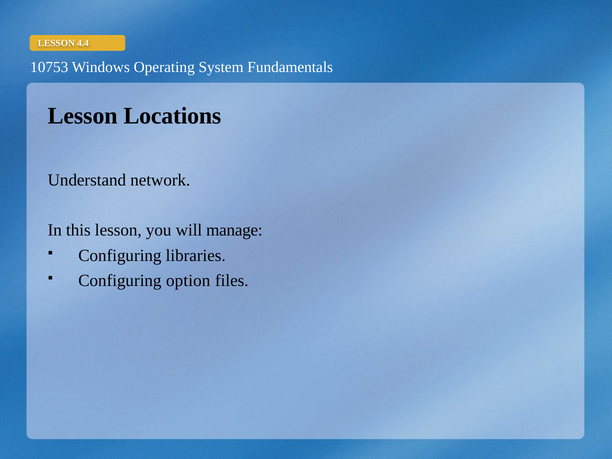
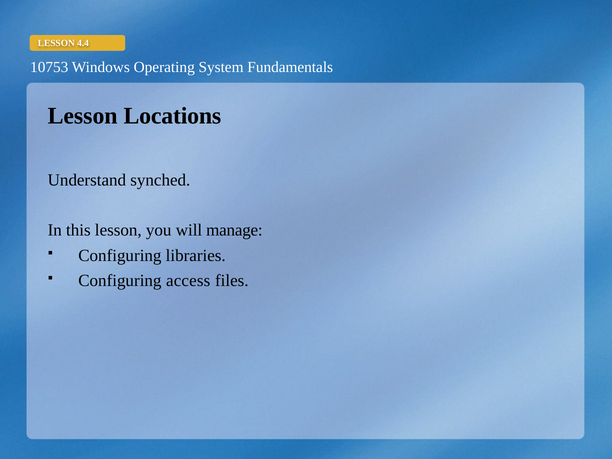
network: network -> synched
option: option -> access
